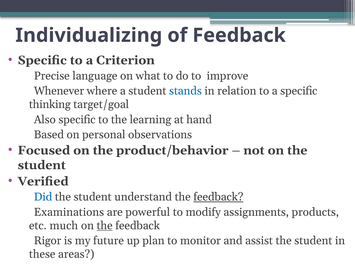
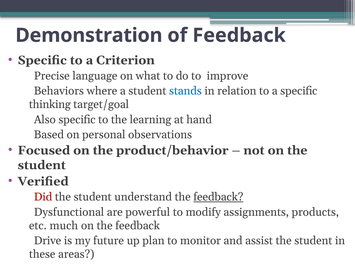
Individualizing: Individualizing -> Demonstration
Whenever: Whenever -> Behaviors
Did colour: blue -> red
Examinations: Examinations -> Dysfunctional
the at (105, 226) underline: present -> none
Rigor: Rigor -> Drive
